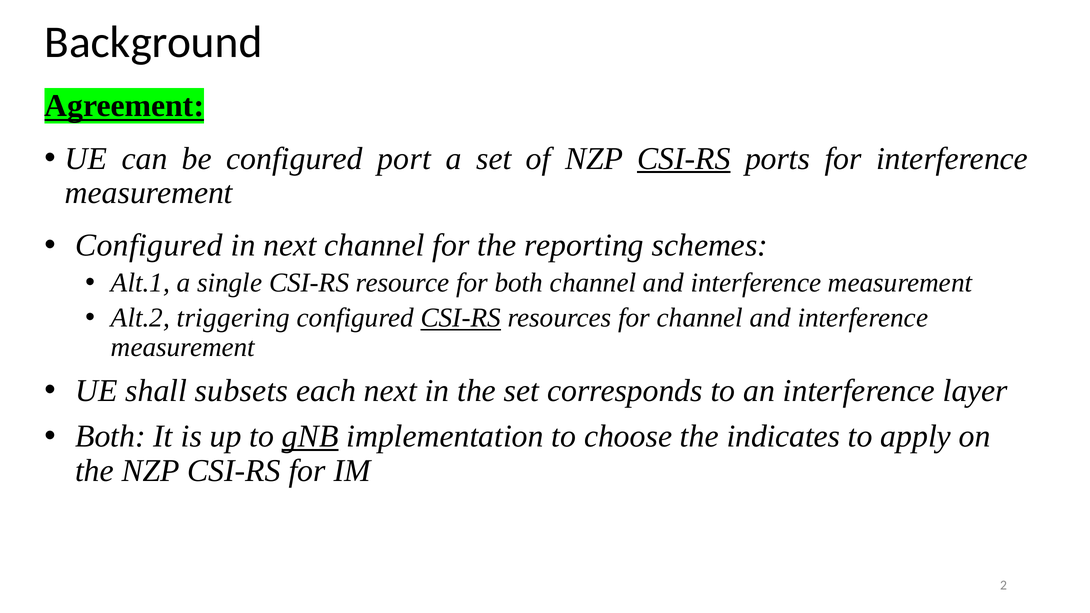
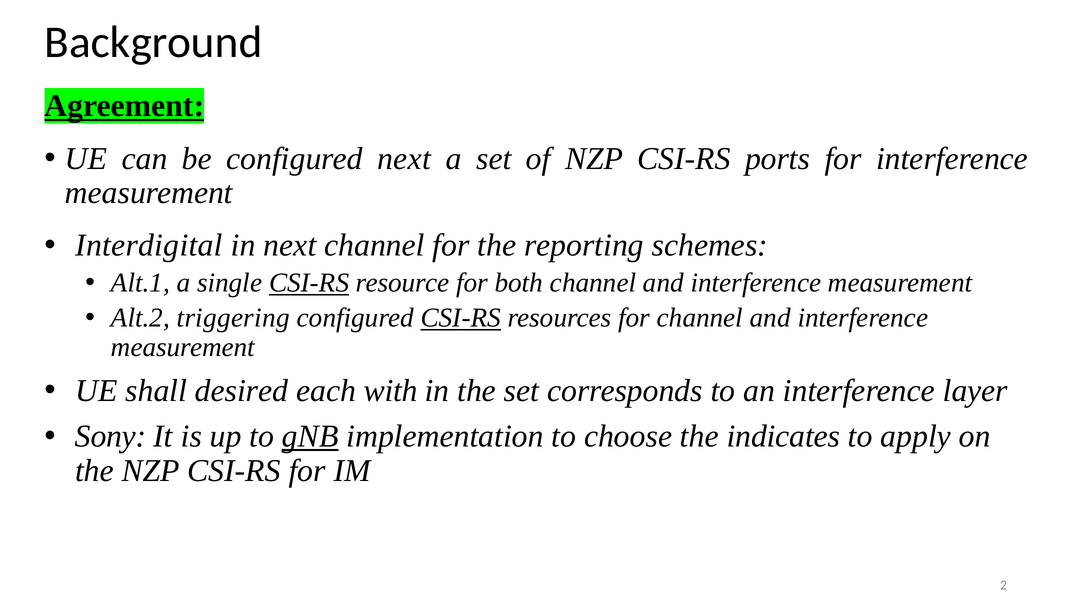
configured port: port -> next
CSI-RS at (684, 159) underline: present -> none
Configured at (149, 245): Configured -> Interdigital
CSI-RS at (309, 283) underline: none -> present
subsets: subsets -> desired
each next: next -> with
Both at (110, 436): Both -> Sony
